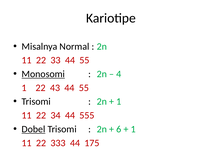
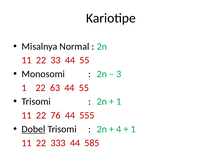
Monosomi underline: present -> none
4: 4 -> 3
43: 43 -> 63
34: 34 -> 76
6: 6 -> 4
175: 175 -> 585
